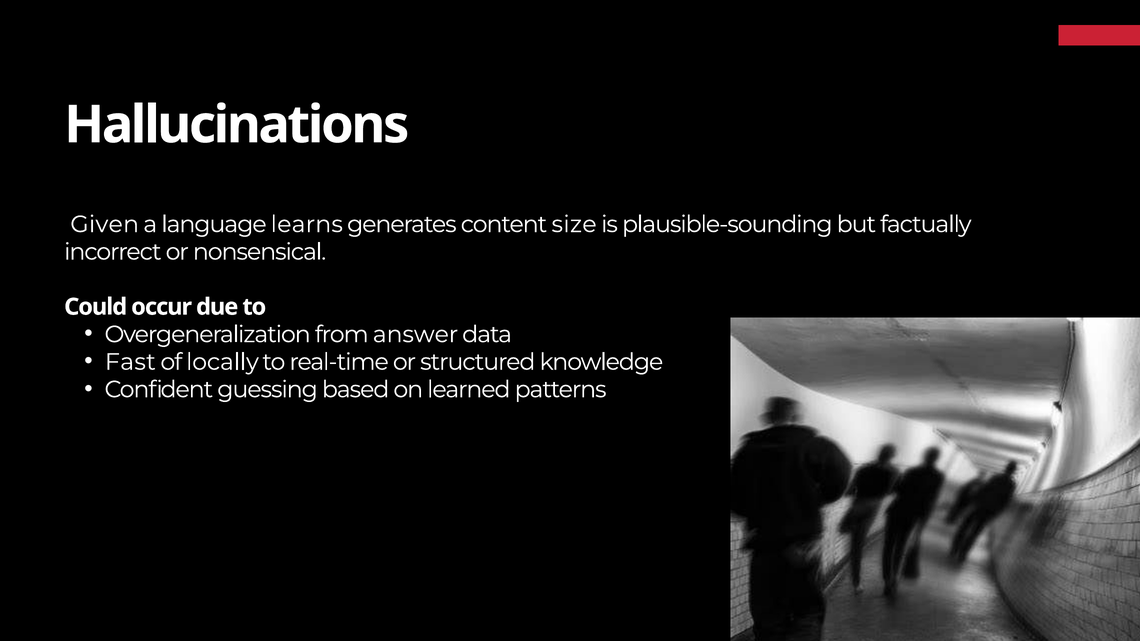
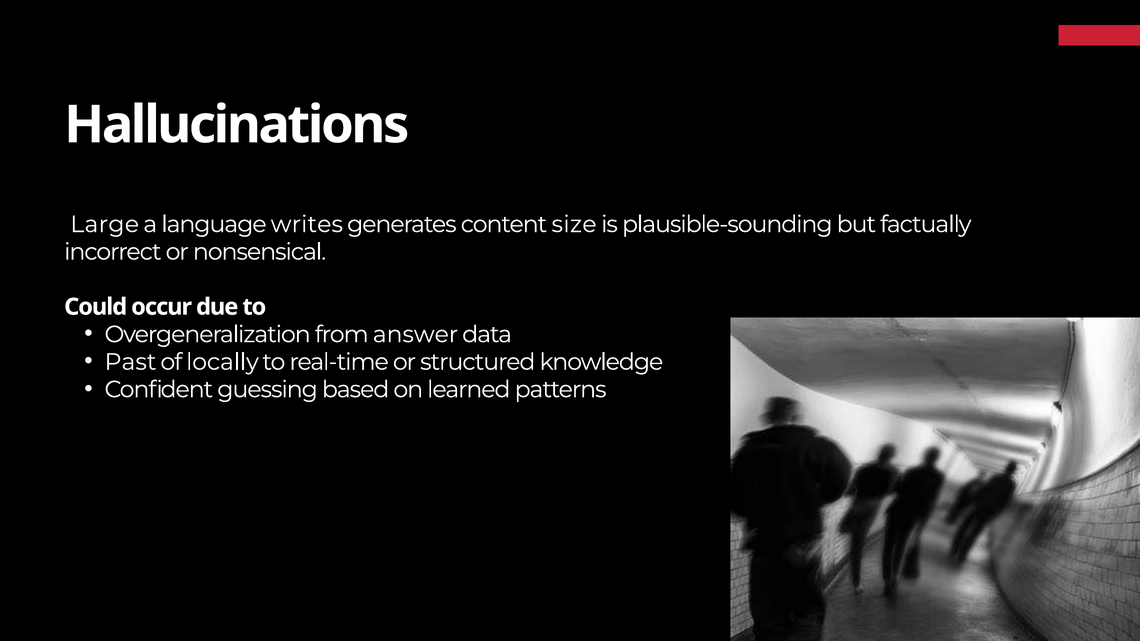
Given: Given -> Large
learns: learns -> writes
Fast: Fast -> Past
